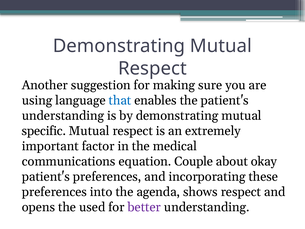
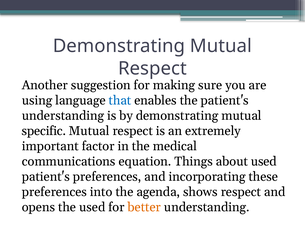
Couple: Couple -> Things
about okay: okay -> used
better colour: purple -> orange
